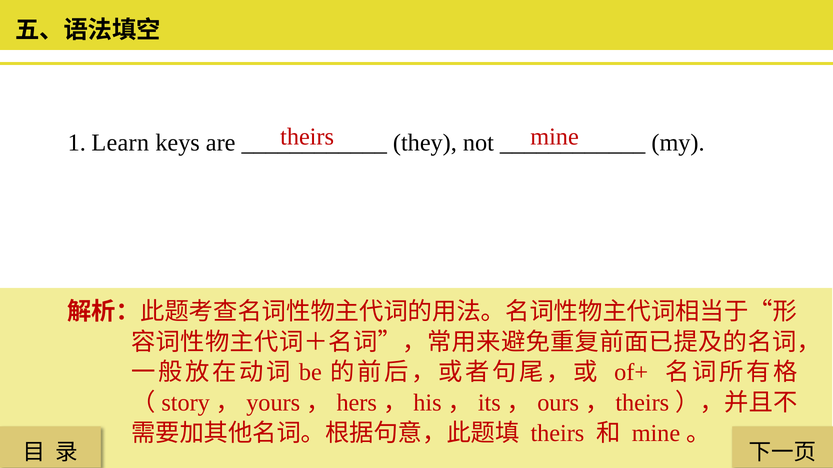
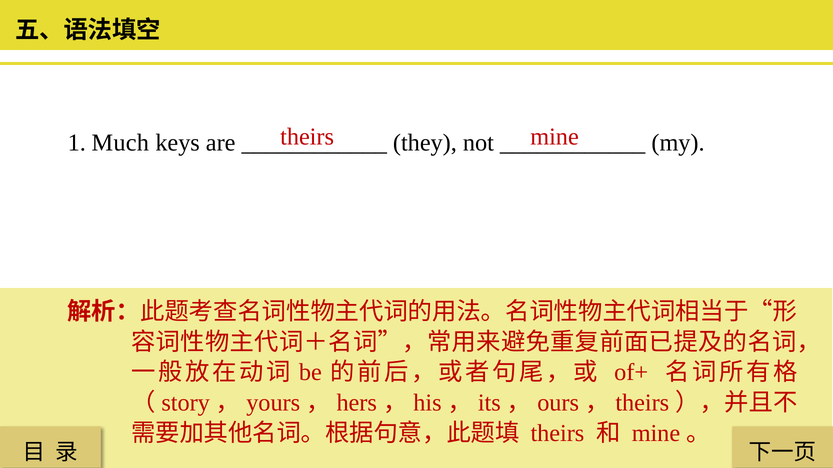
Learn: Learn -> Much
